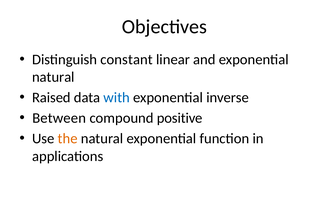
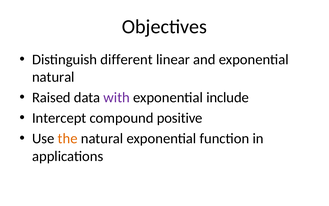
constant: constant -> different
with colour: blue -> purple
inverse: inverse -> include
Between: Between -> Intercept
